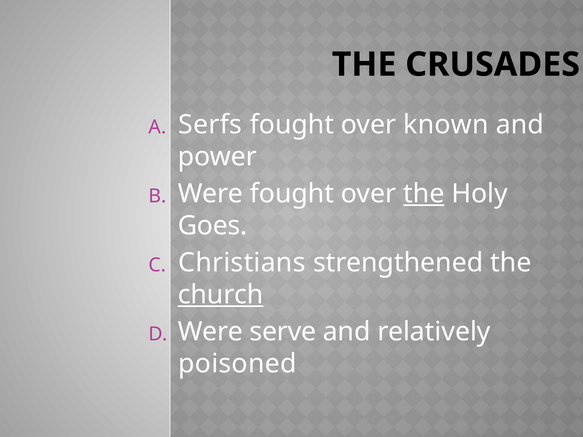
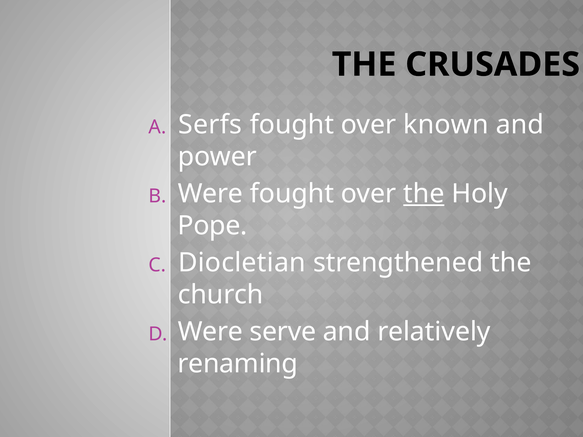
Goes: Goes -> Pope
Christians: Christians -> Diocletian
church underline: present -> none
poisoned: poisoned -> renaming
